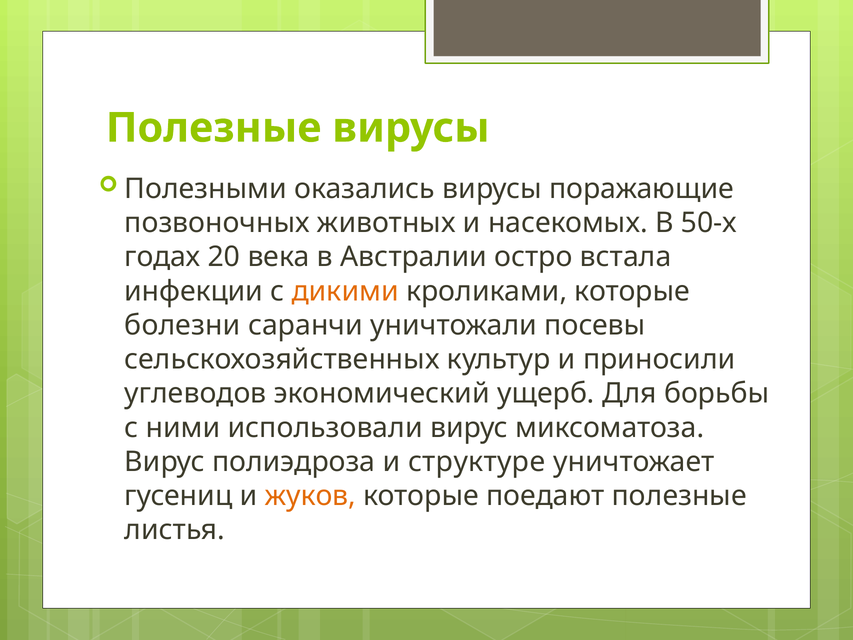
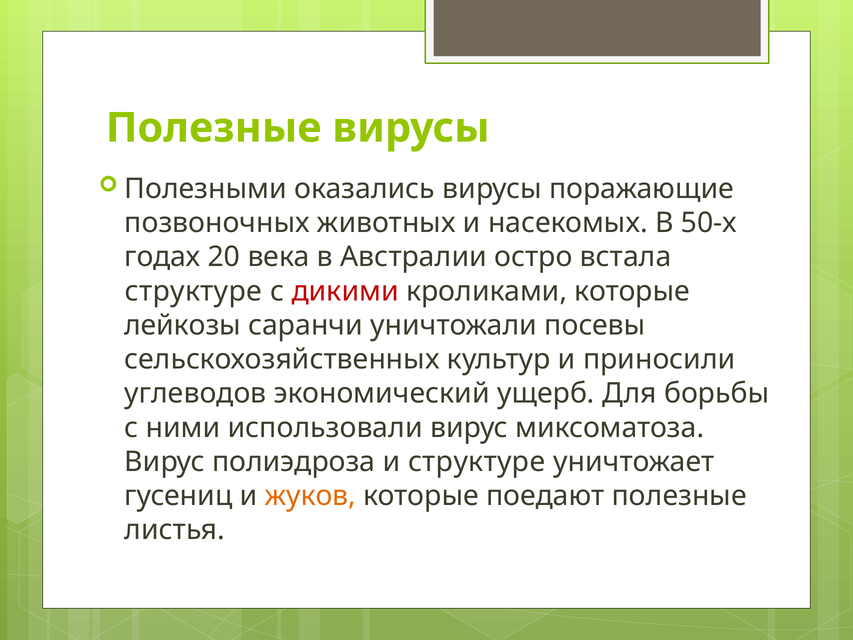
инфекции at (194, 291): инфекции -> структуре
дикими colour: orange -> red
болезни: болезни -> лейкозы
